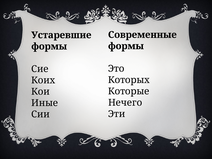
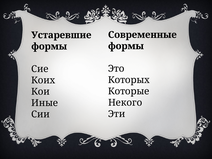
Нечего: Нечего -> Некого
